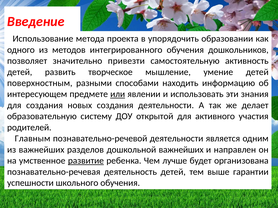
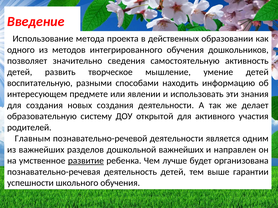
упорядочить: упорядочить -> действенных
привезти: привезти -> сведения
поверхностным: поверхностным -> воспитательную
или underline: present -> none
